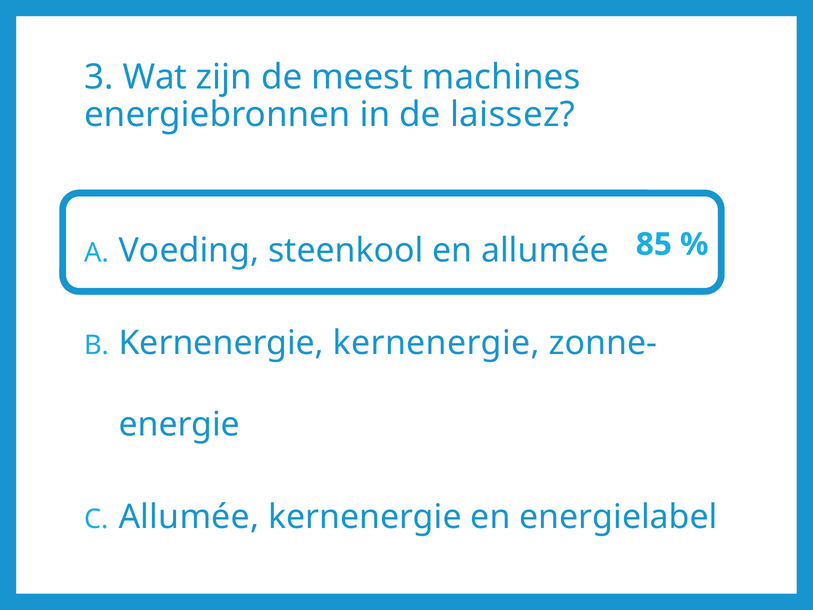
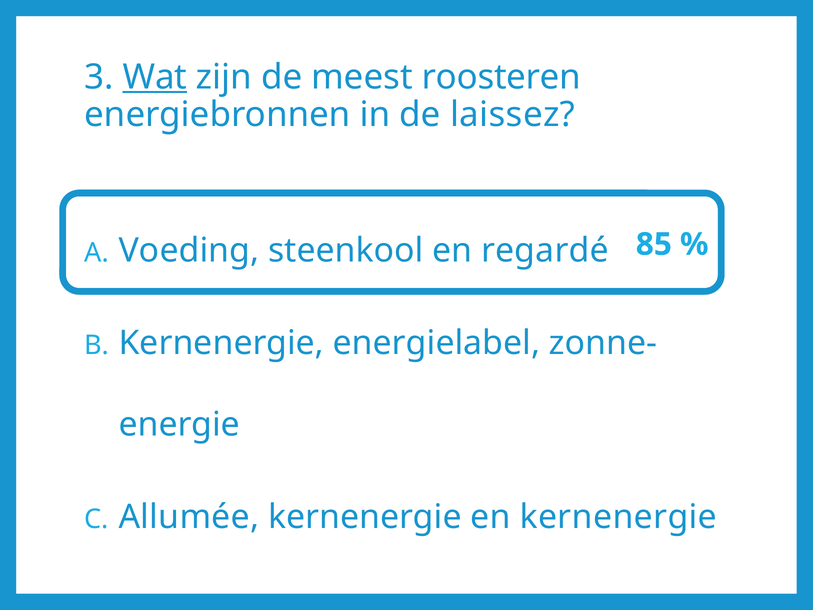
Wat underline: none -> present
machines: machines -> roosteren
en allumée: allumée -> regardé
Kernenergie kernenergie: kernenergie -> energielabel
en energielabel: energielabel -> kernenergie
